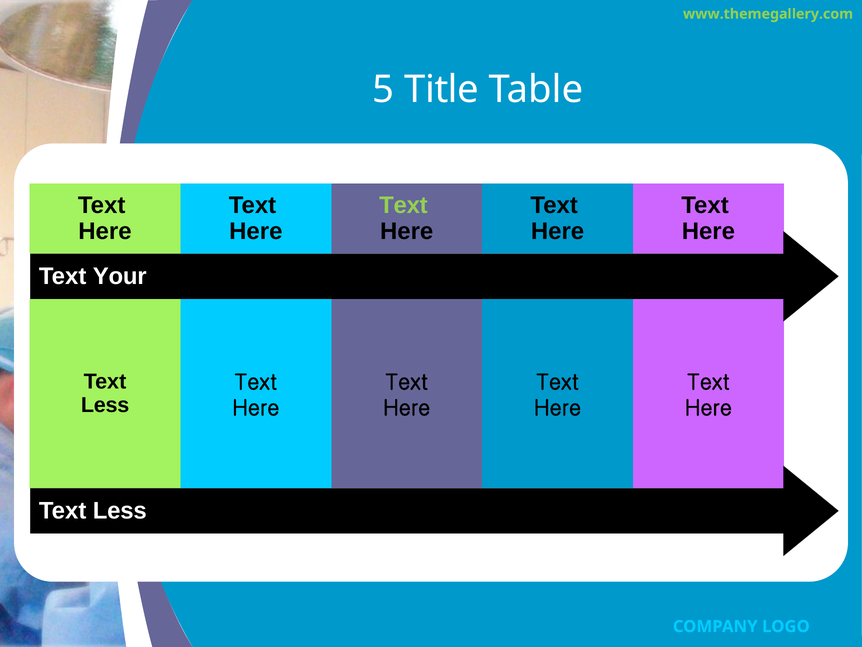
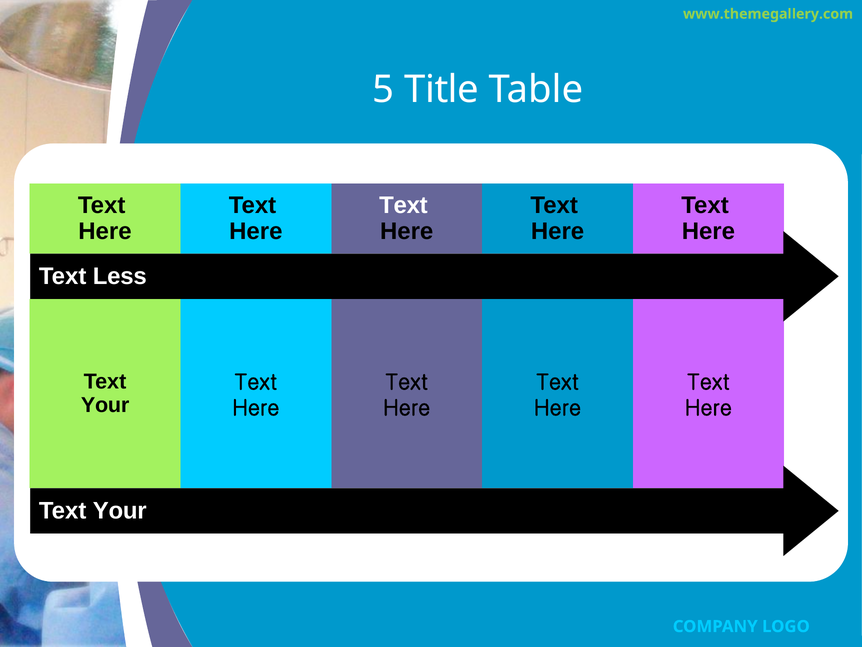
Text at (403, 205) colour: light green -> white
Your: Your -> Less
Less at (105, 405): Less -> Your
Less at (120, 510): Less -> Your
